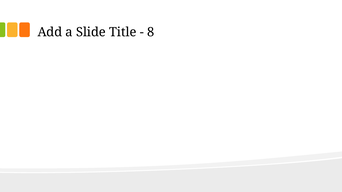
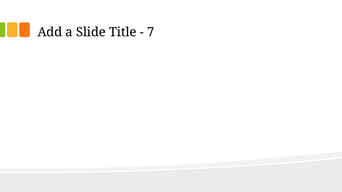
8: 8 -> 7
